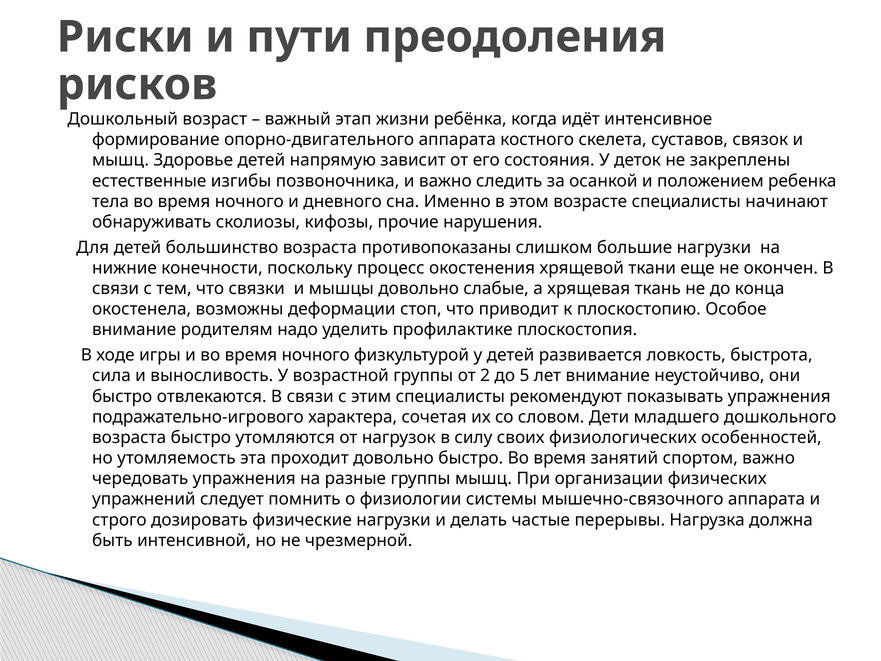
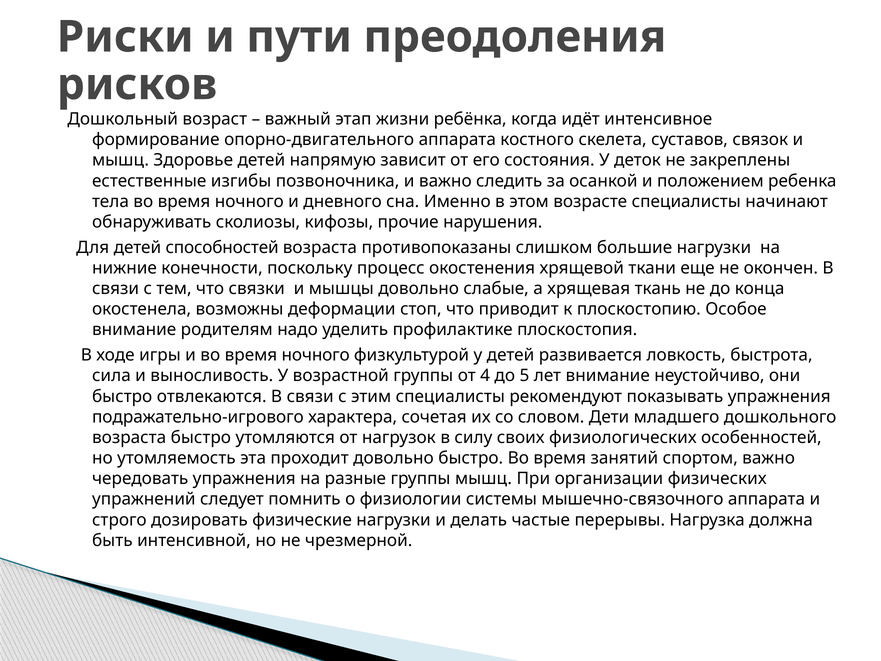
большинство: большинство -> способностей
2: 2 -> 4
